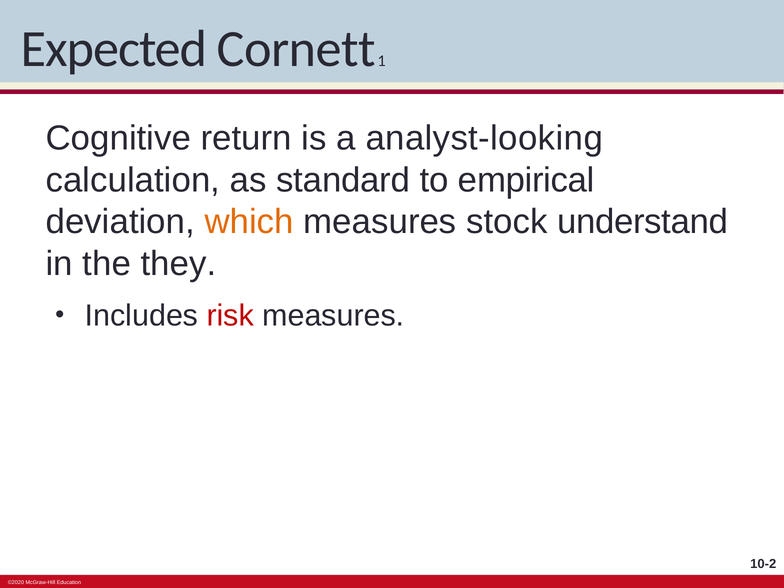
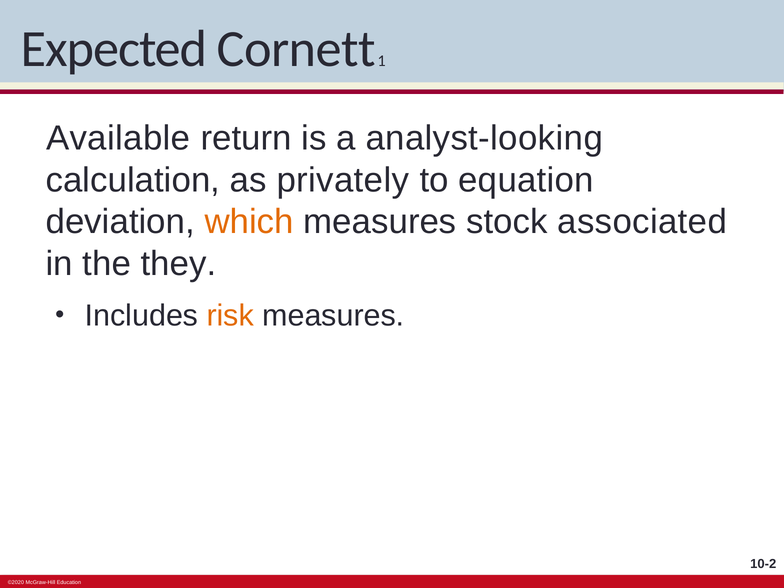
Cognitive: Cognitive -> Available
standard: standard -> privately
empirical: empirical -> equation
understand: understand -> associated
risk colour: red -> orange
